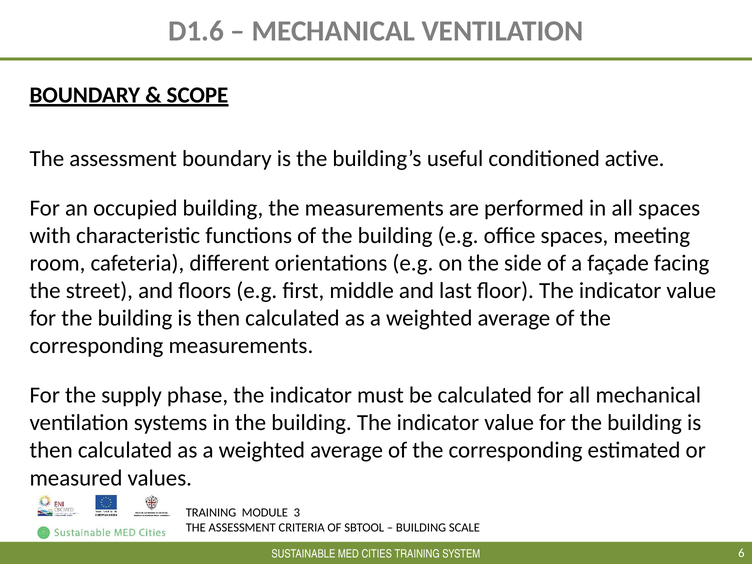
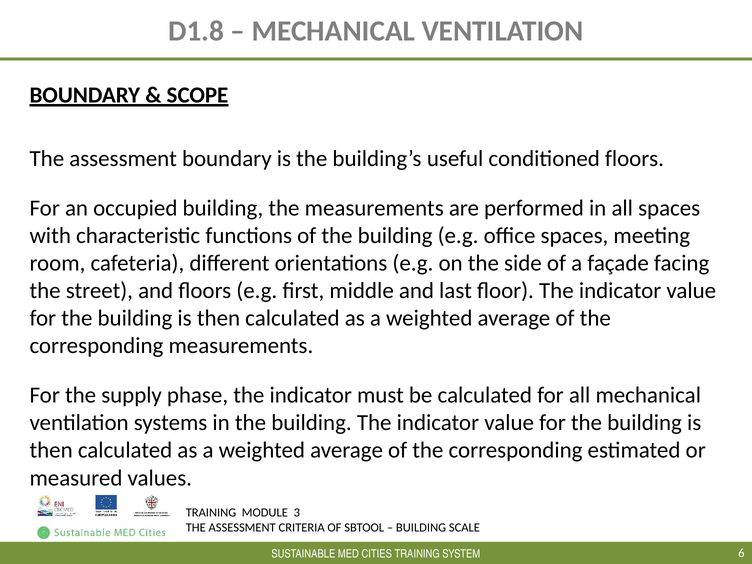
D1.6: D1.6 -> D1.8
conditioned active: active -> floors
